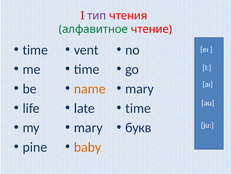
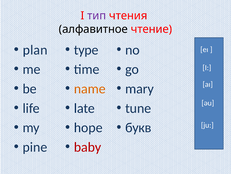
алфавитное colour: green -> black
time at (35, 50): time -> plan
vent: vent -> type
time at (138, 108): time -> tune
mary at (88, 127): mary -> hope
baby colour: orange -> red
